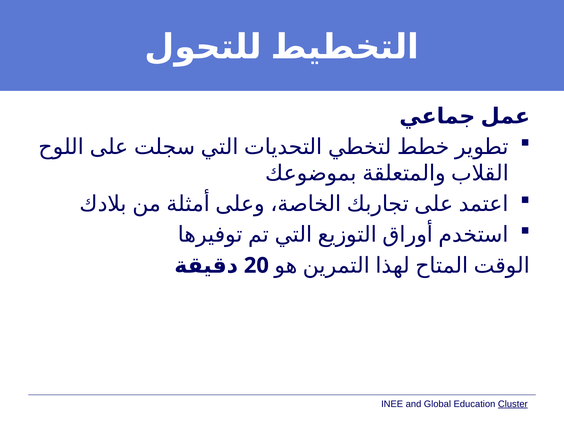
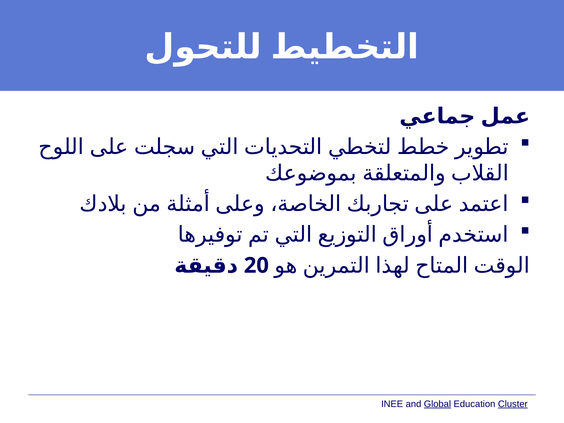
Global underline: none -> present
